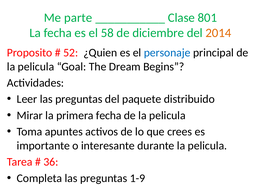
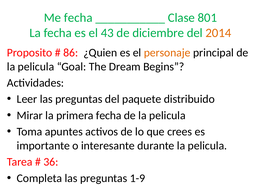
Me parte: parte -> fecha
58: 58 -> 43
52: 52 -> 86
personaje colour: blue -> orange
